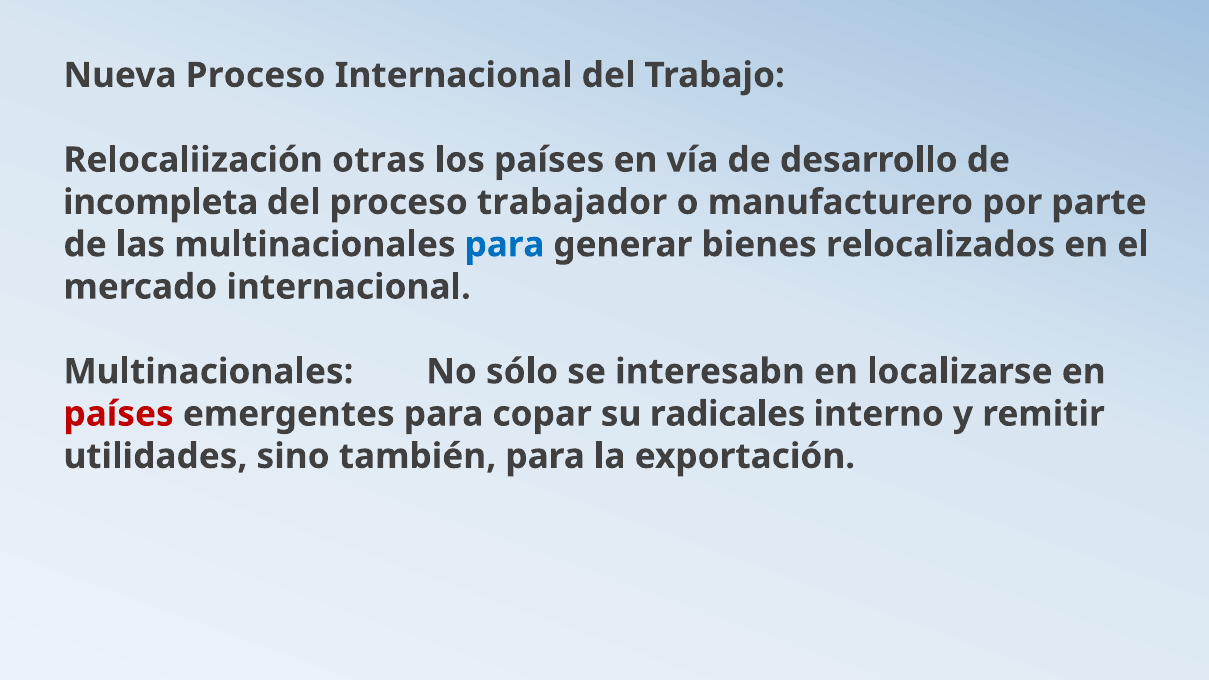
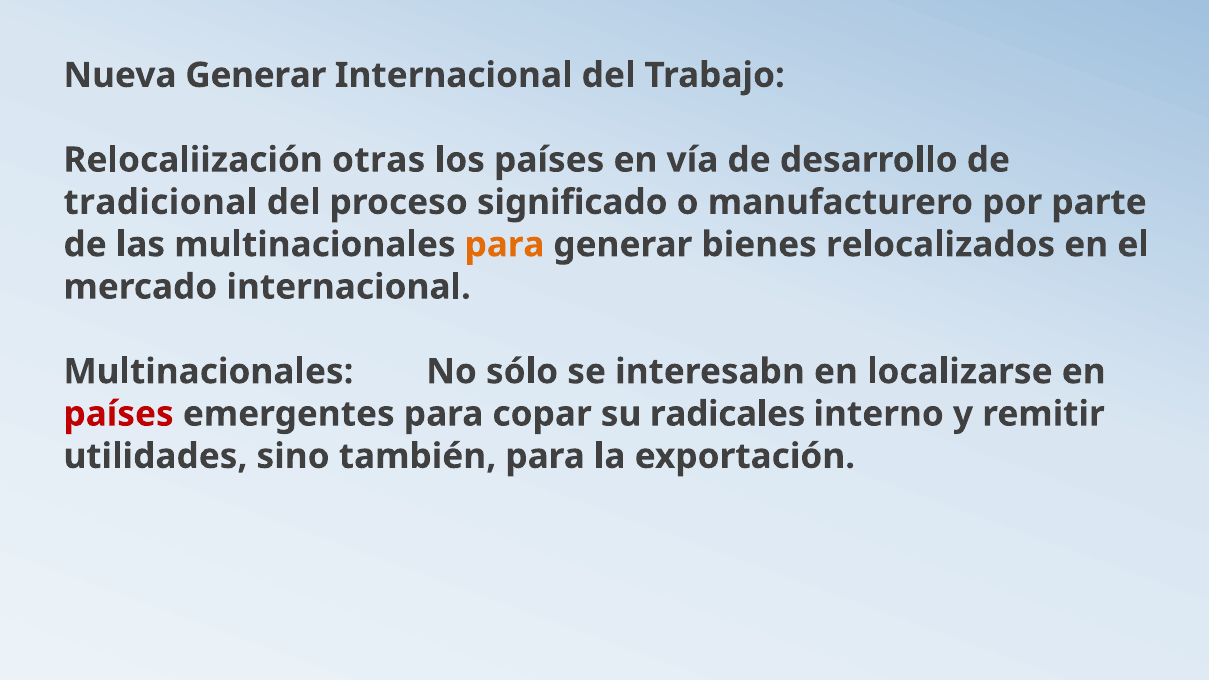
Nueva Proceso: Proceso -> Generar
incompleta: incompleta -> tradicional
trabajador: trabajador -> significado
para at (505, 245) colour: blue -> orange
